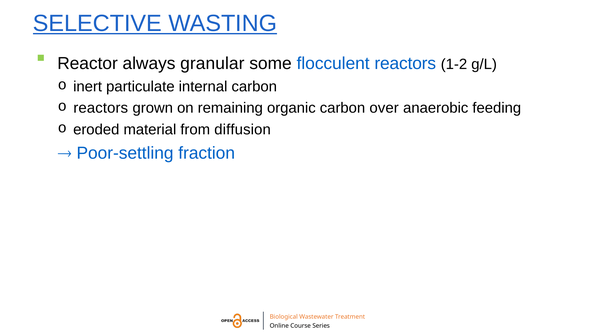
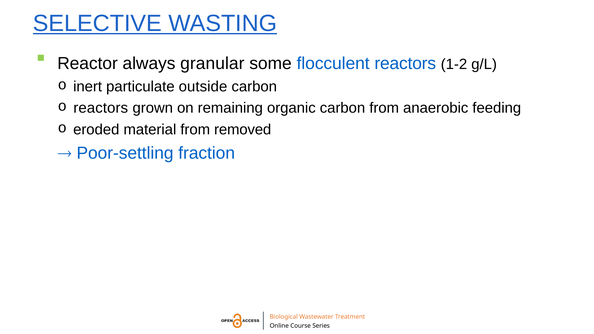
internal: internal -> outside
carbon over: over -> from
diffusion: diffusion -> removed
